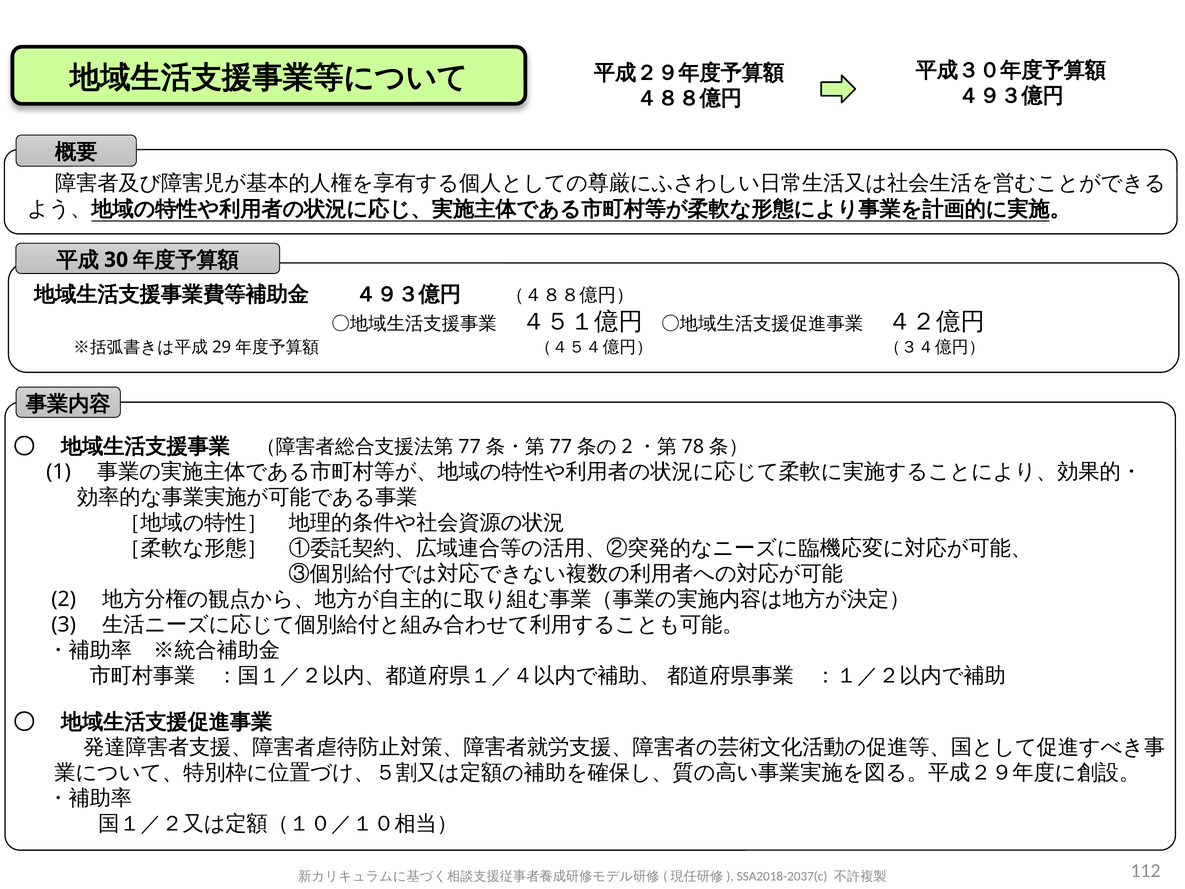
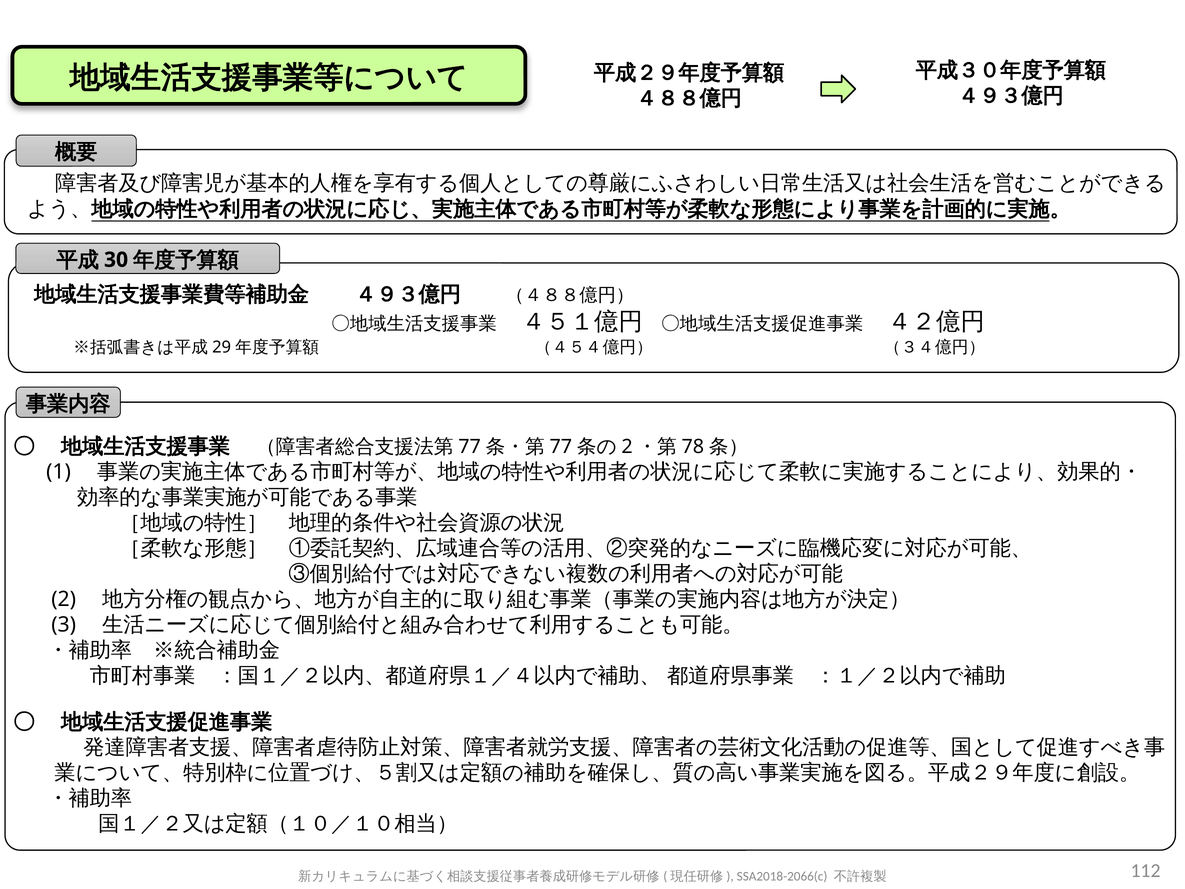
SSA2018-2037(c: SSA2018-2037(c -> SSA2018-2066(c
